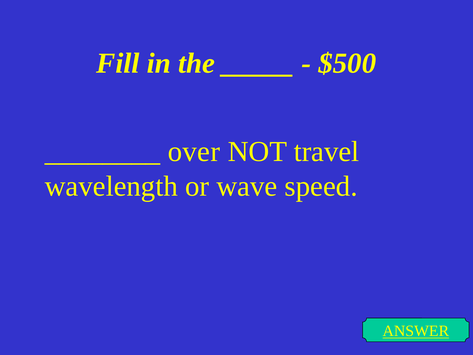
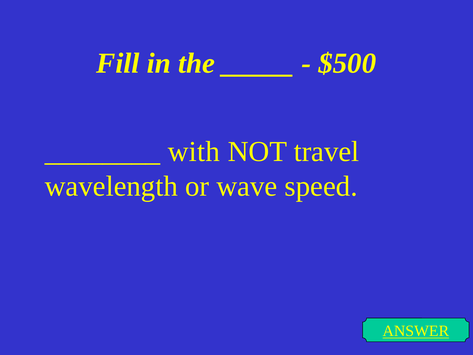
over: over -> with
